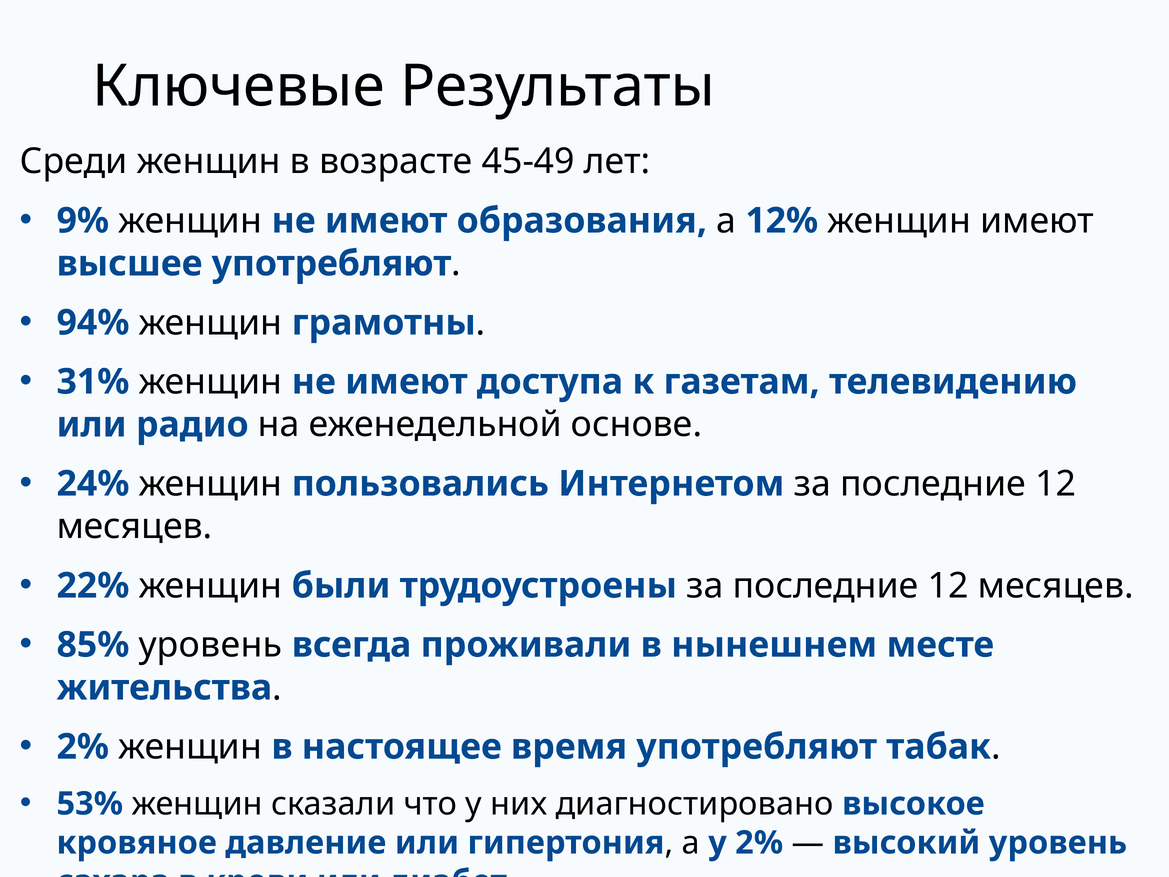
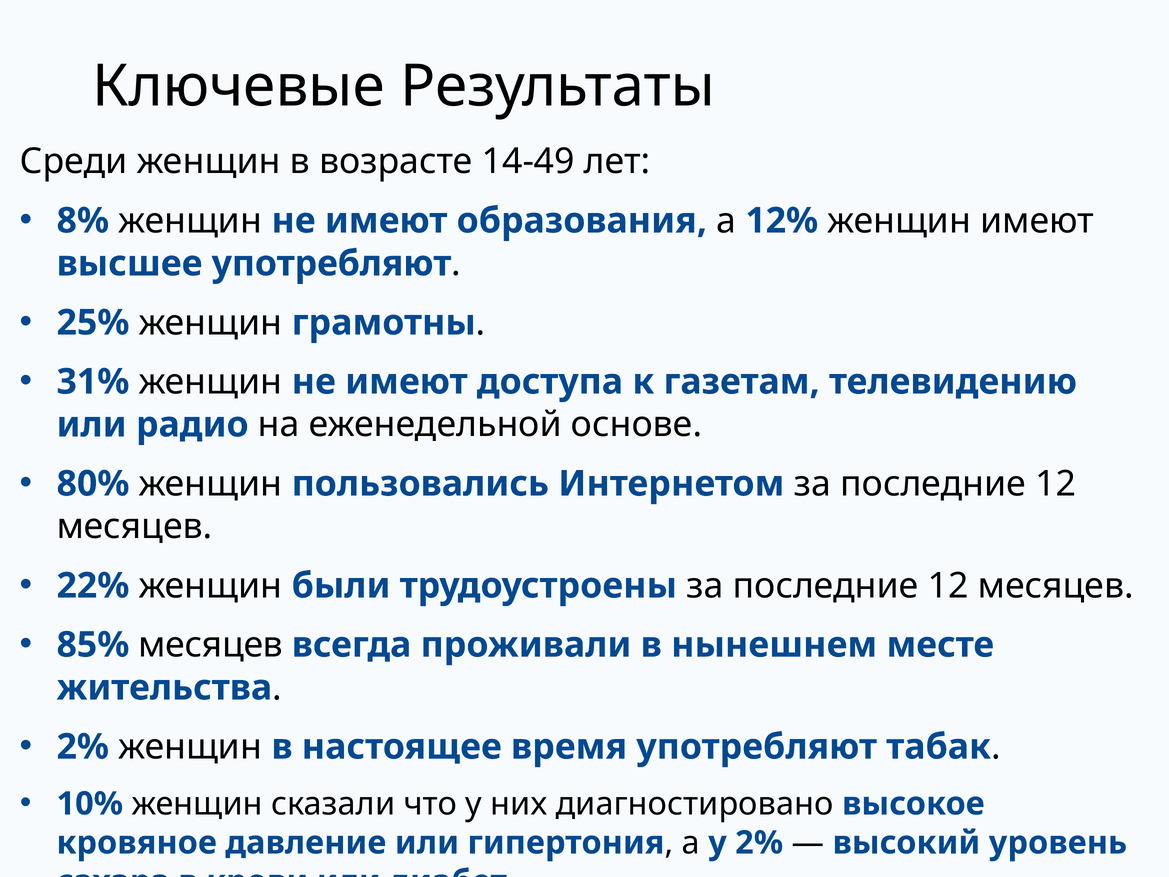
45-49: 45-49 -> 14-49
9%: 9% -> 8%
94%: 94% -> 25%
24%: 24% -> 80%
85% уровень: уровень -> месяцев
53%: 53% -> 10%
